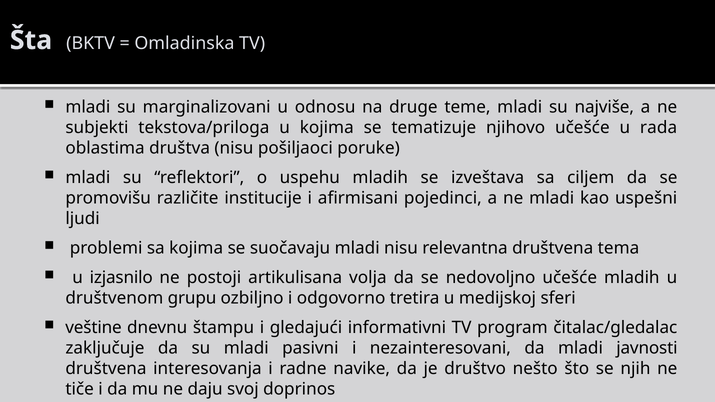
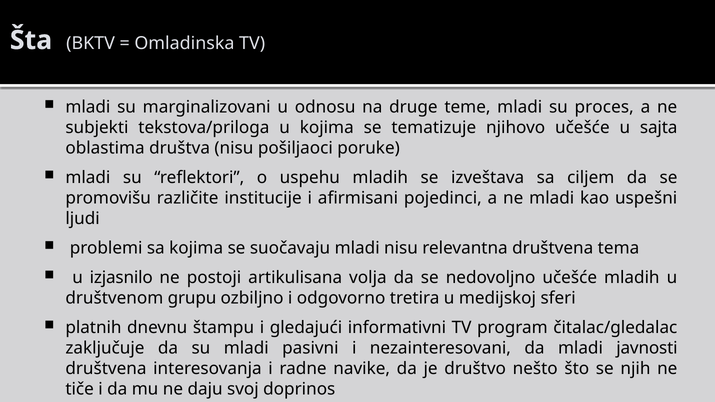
najviše: najviše -> proces
rada: rada -> sajta
veštine: veštine -> platnih
